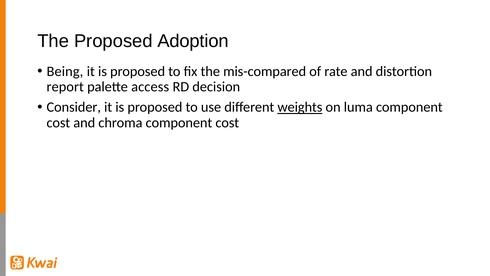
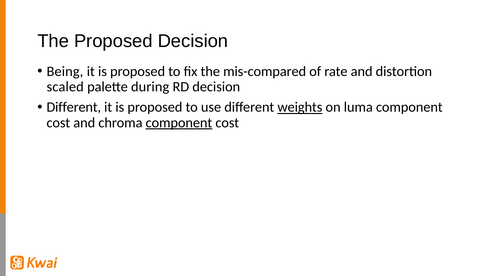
Proposed Adoption: Adoption -> Decision
report: report -> scaled
access: access -> during
Consider at (74, 107): Consider -> Different
component at (179, 123) underline: none -> present
